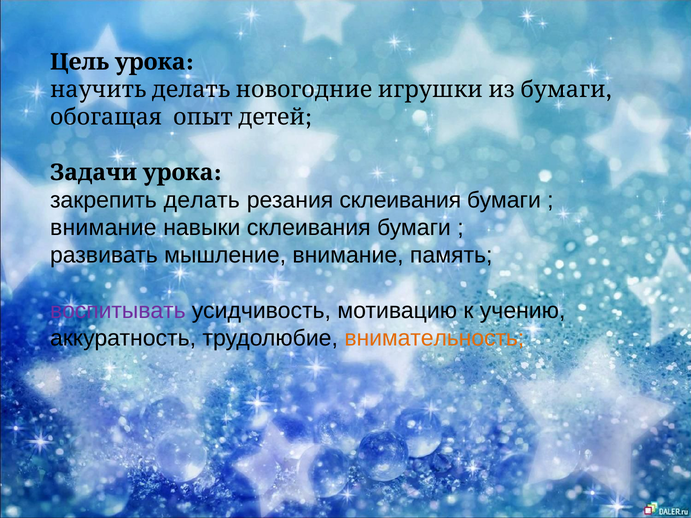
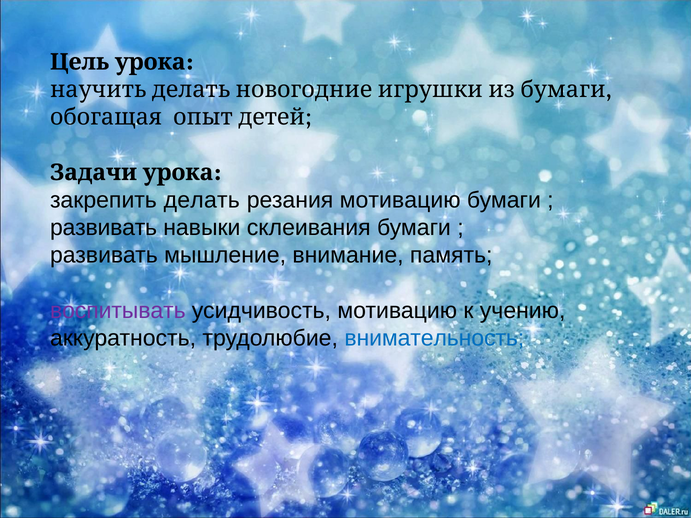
резания склеивания: склеивания -> мотивацию
внимание at (103, 228): внимание -> развивать
внимательность colour: orange -> blue
